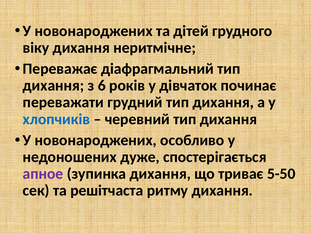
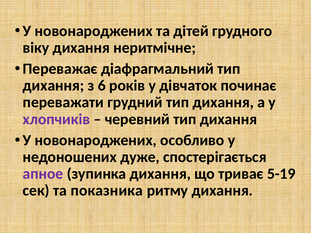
хлопчиків colour: blue -> purple
5-50: 5-50 -> 5-19
решітчаста: решітчаста -> показника
